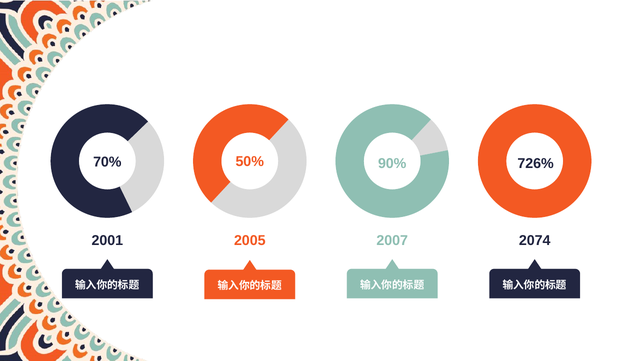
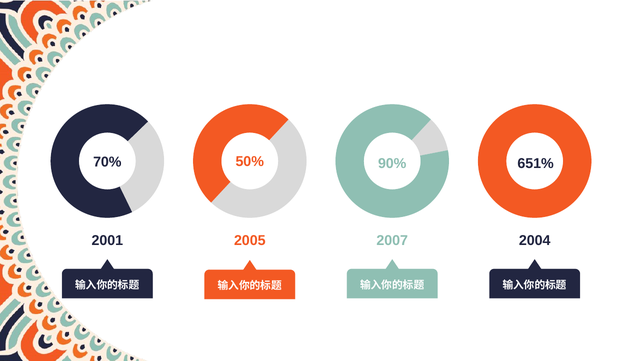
726%: 726% -> 651%
2074: 2074 -> 2004
